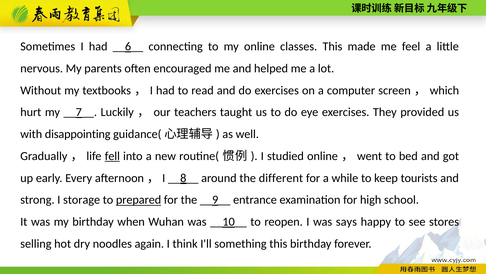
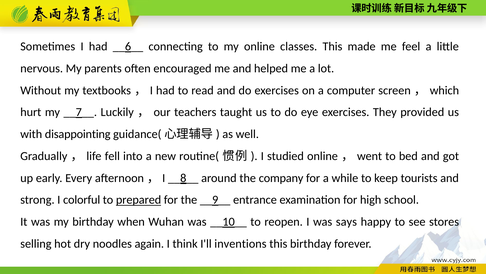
fell underline: present -> none
different: different -> company
storage: storage -> colorful
something: something -> inventions
